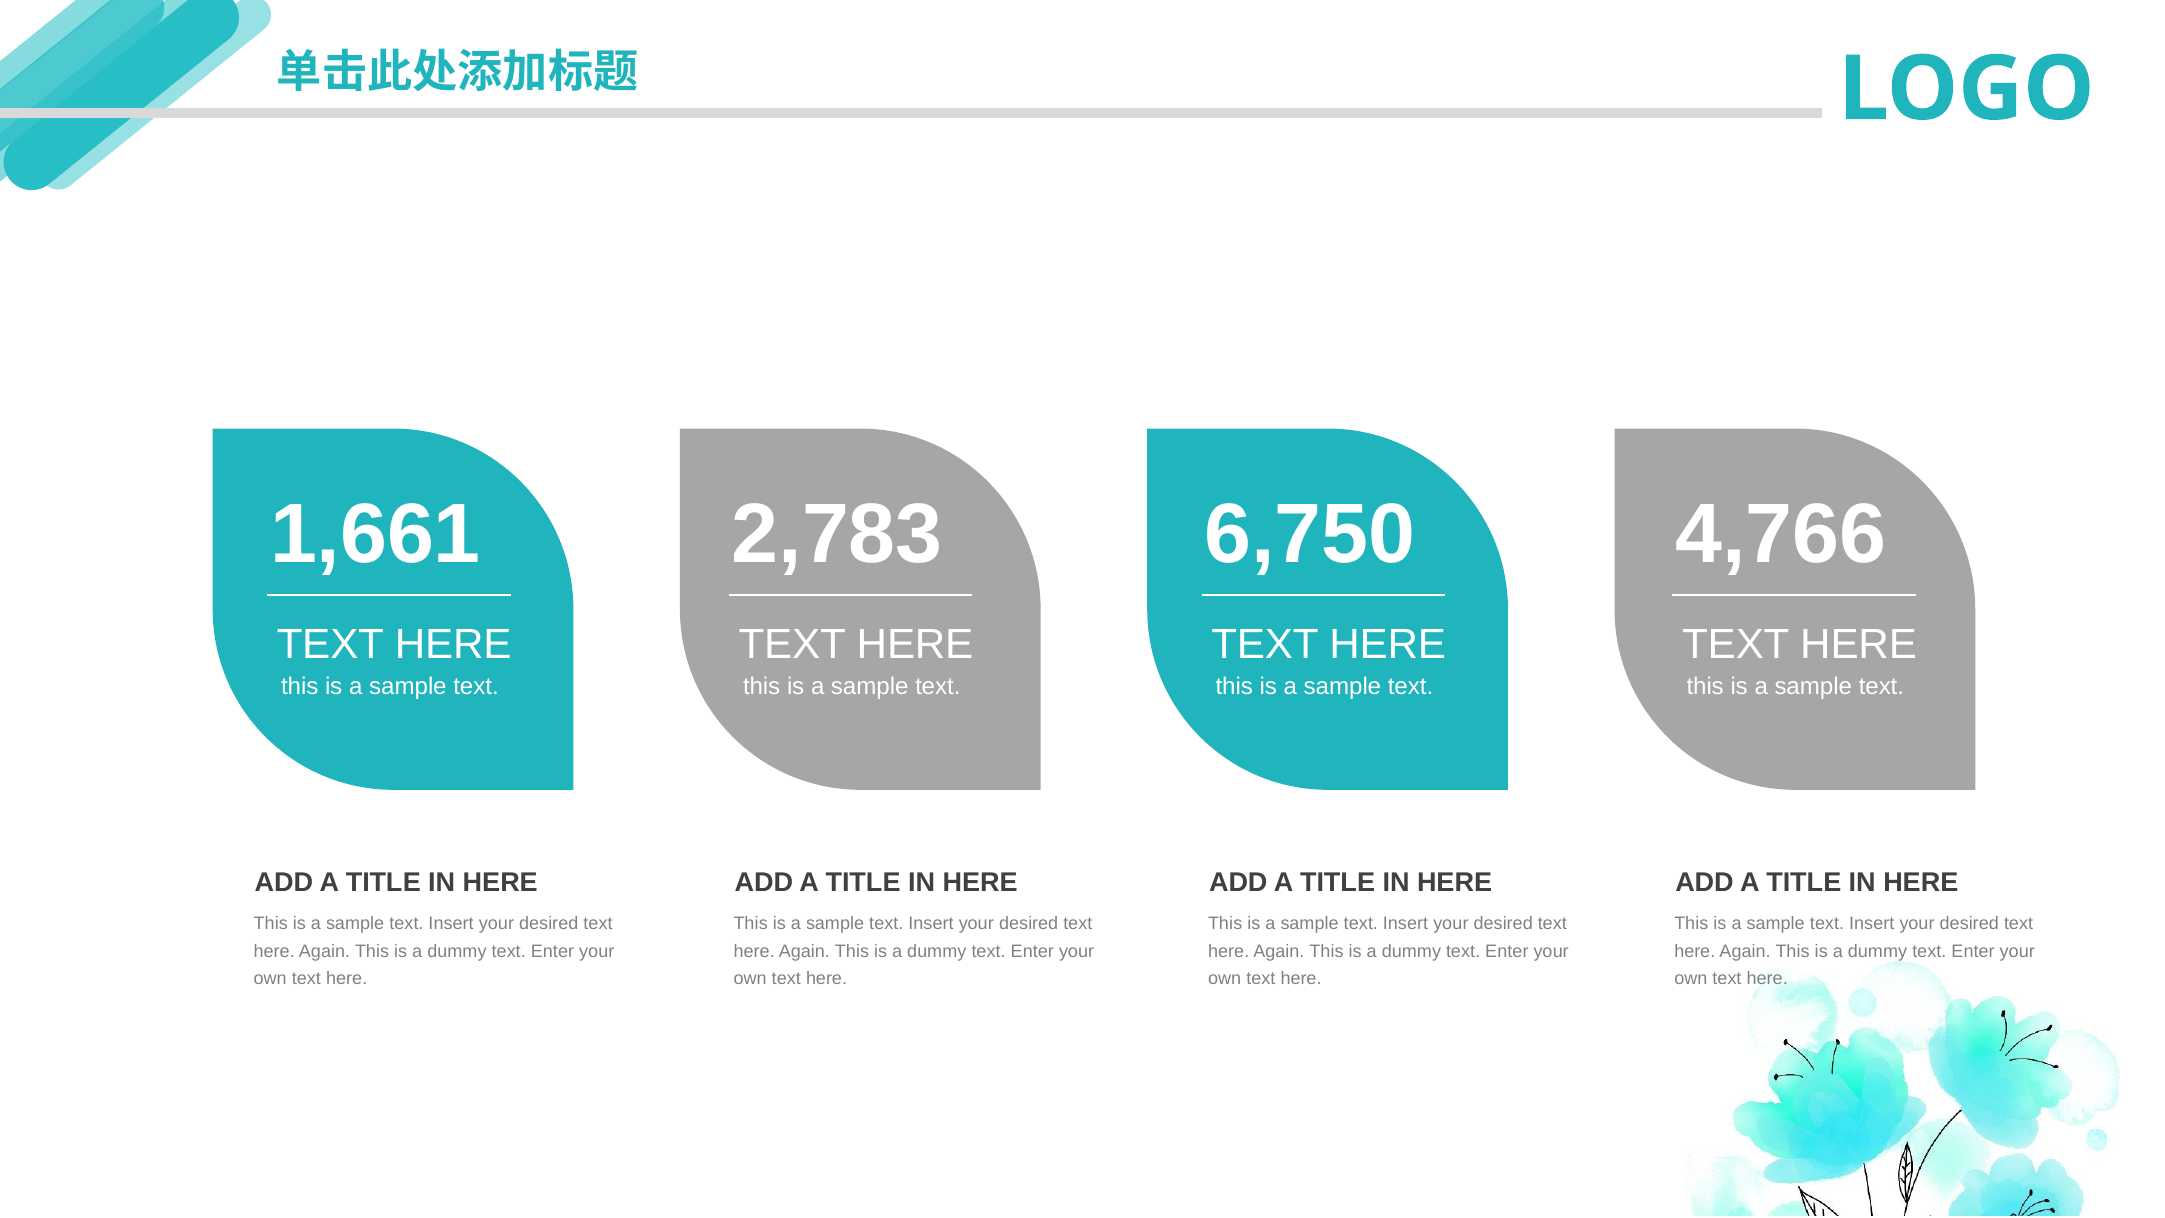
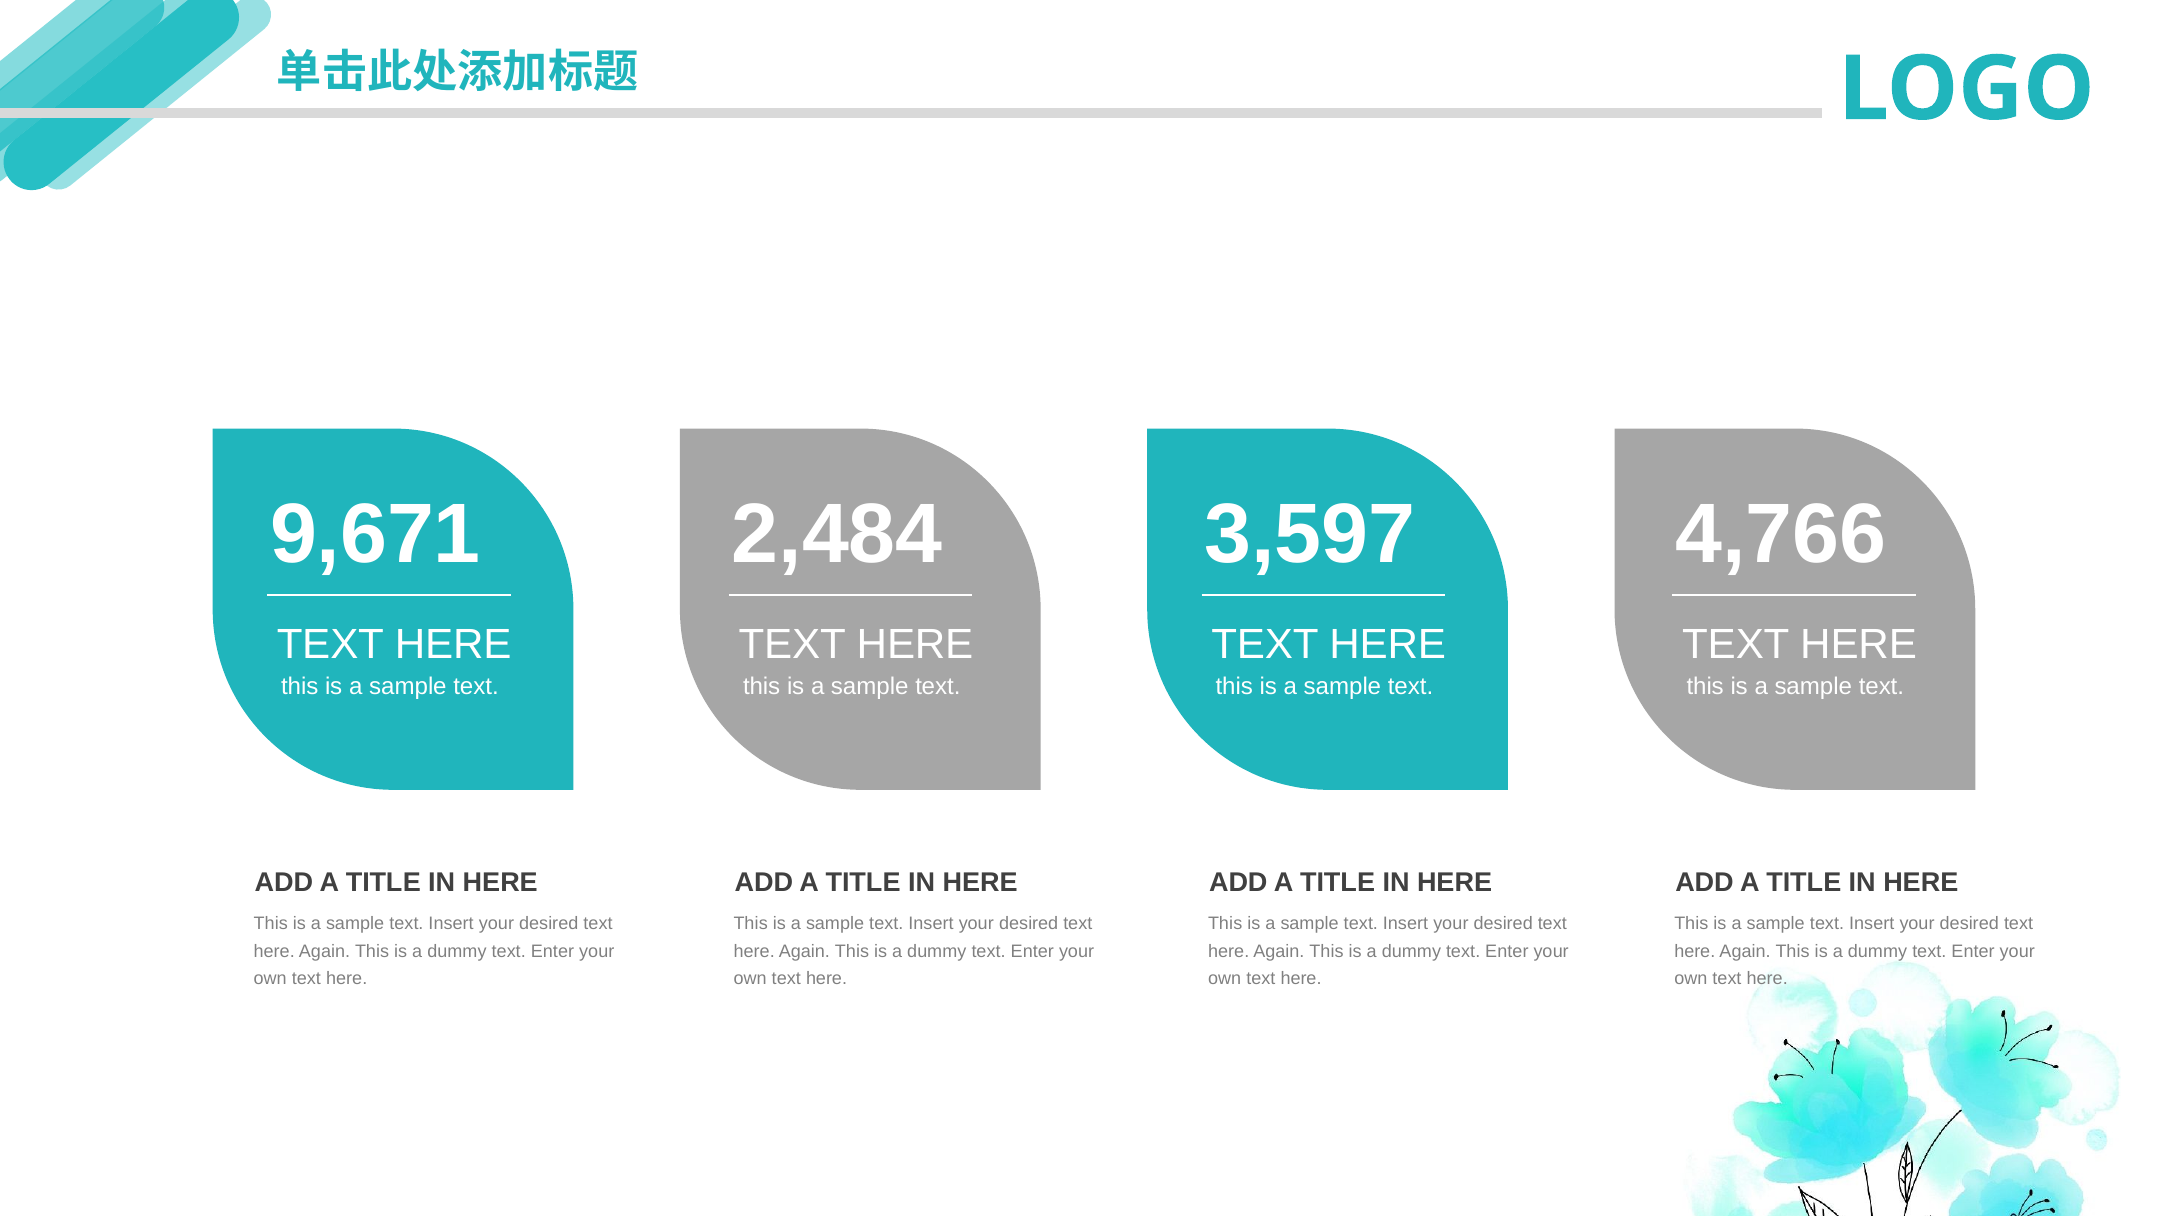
1,661: 1,661 -> 9,671
2,783: 2,783 -> 2,484
6,750: 6,750 -> 3,597
